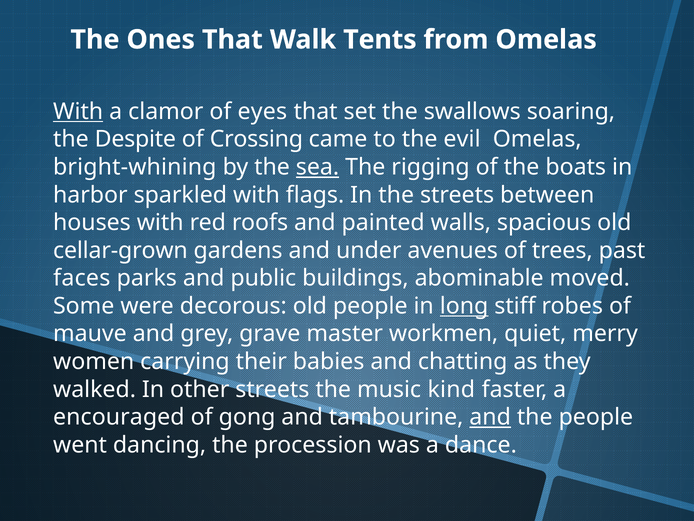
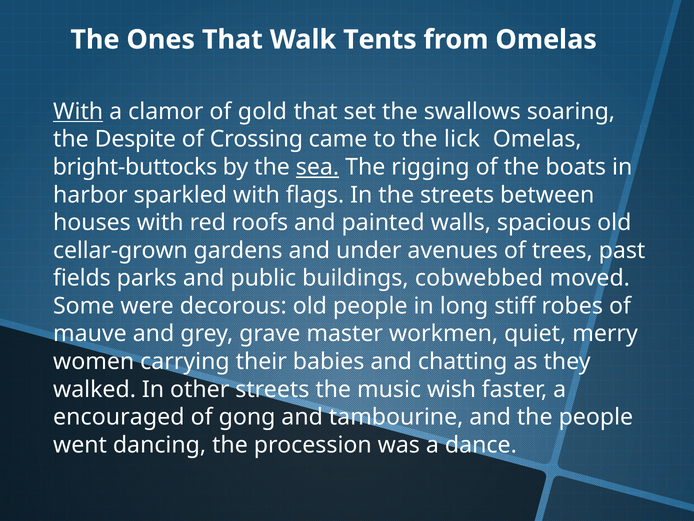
eyes: eyes -> gold
evil: evil -> lick
bright-whining: bright-whining -> bright-buttocks
faces: faces -> fields
abominable: abominable -> cobwebbed
long underline: present -> none
kind: kind -> wish
and at (490, 417) underline: present -> none
